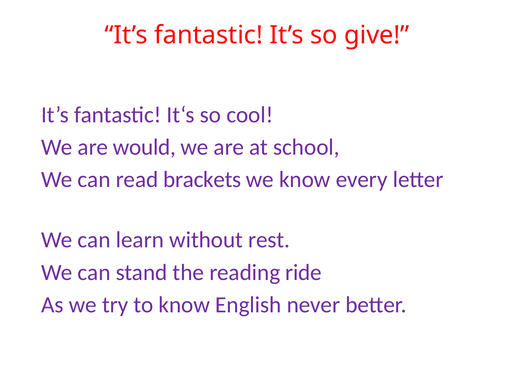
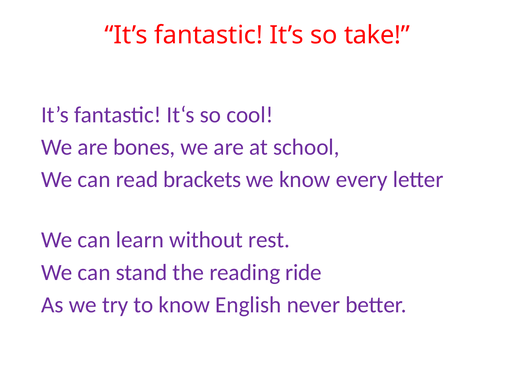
give: give -> take
would: would -> bones
